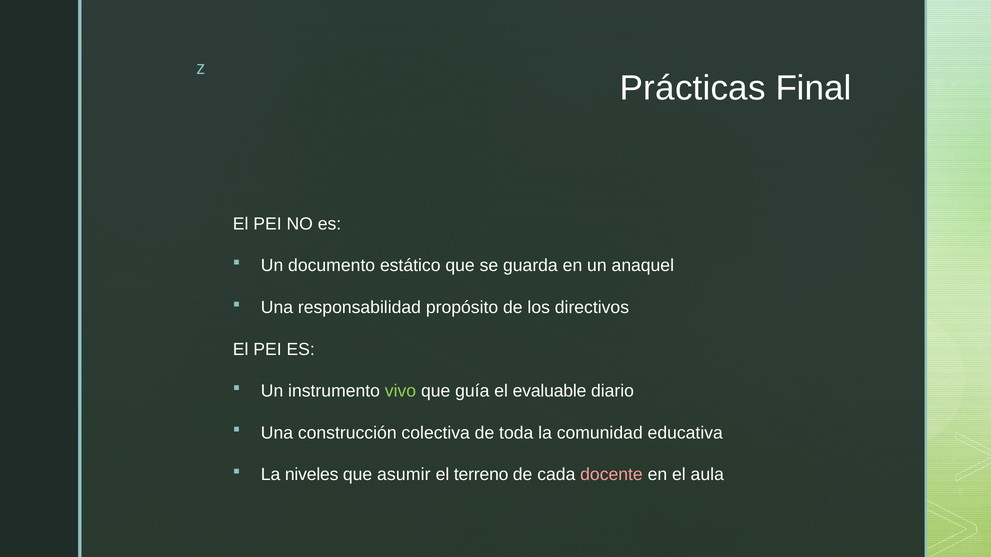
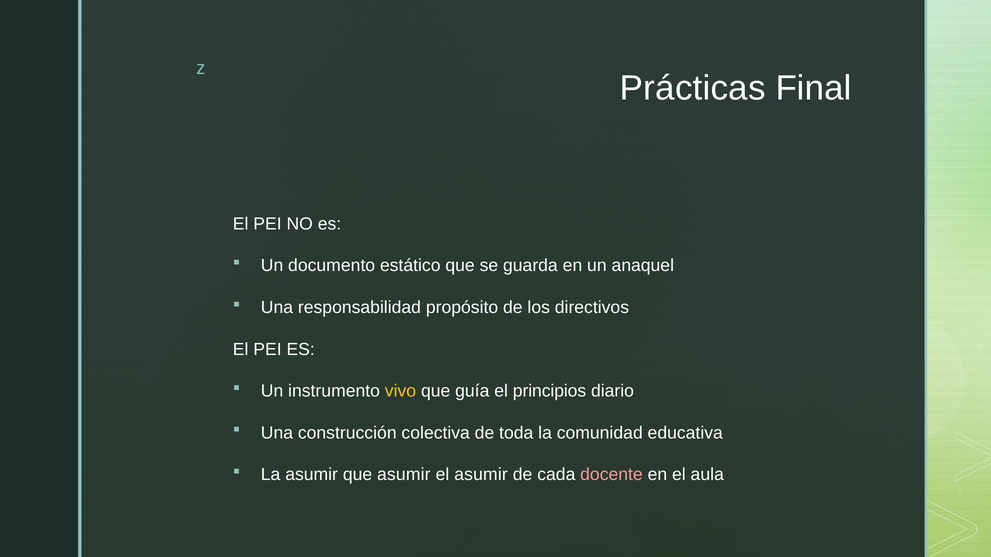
vivo colour: light green -> yellow
evaluable: evaluable -> principios
La niveles: niveles -> asumir
el terreno: terreno -> asumir
